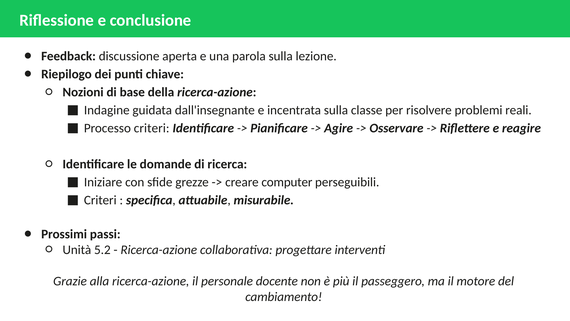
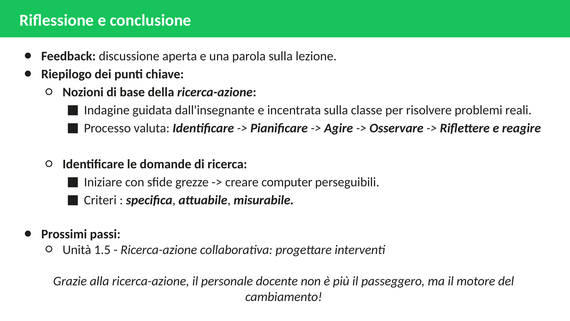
Processo criteri: criteri -> valuta
5.2: 5.2 -> 1.5
